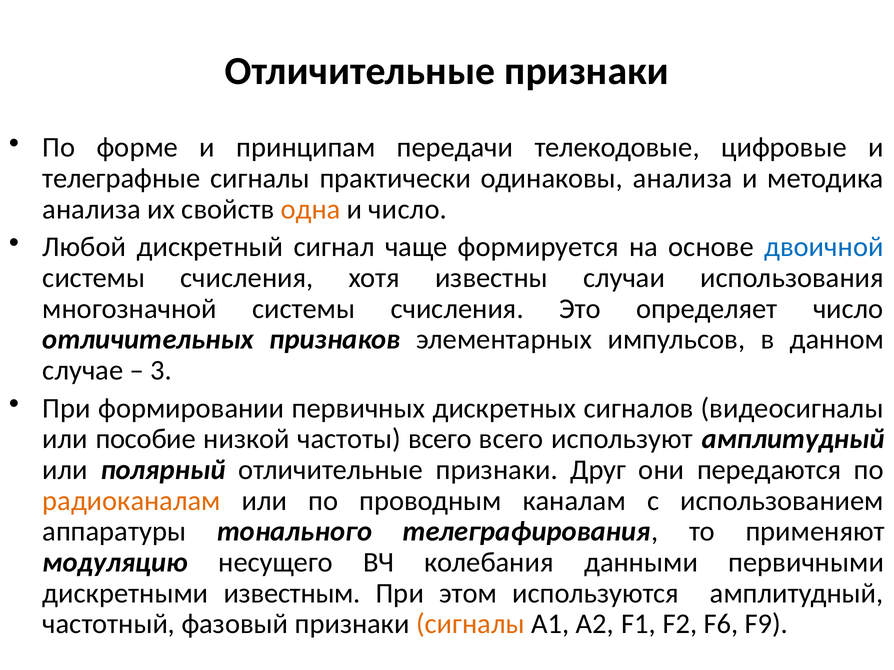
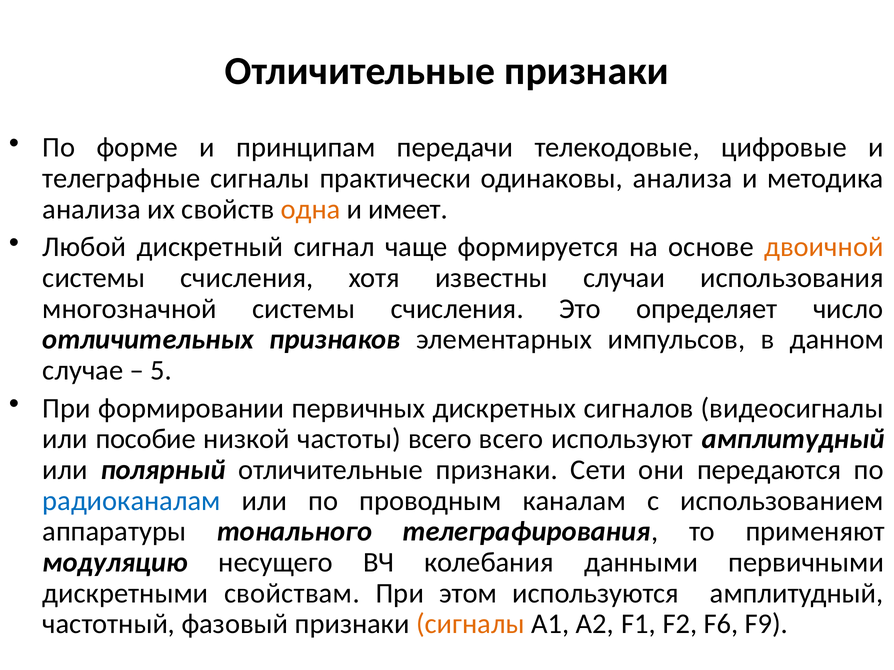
и число: число -> имеет
двоичной colour: blue -> orange
3: 3 -> 5
Друг: Друг -> Сети
радиоканалам colour: orange -> blue
известным: известным -> свойствам
